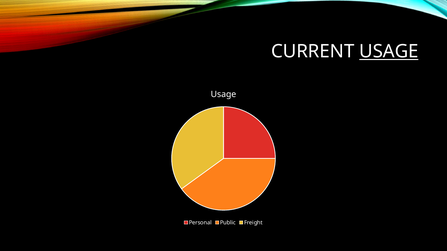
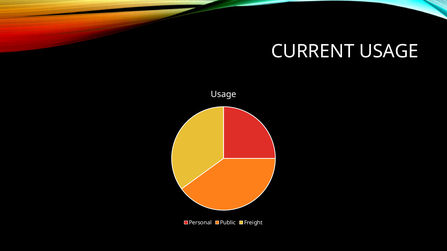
USAGE at (389, 52) underline: present -> none
